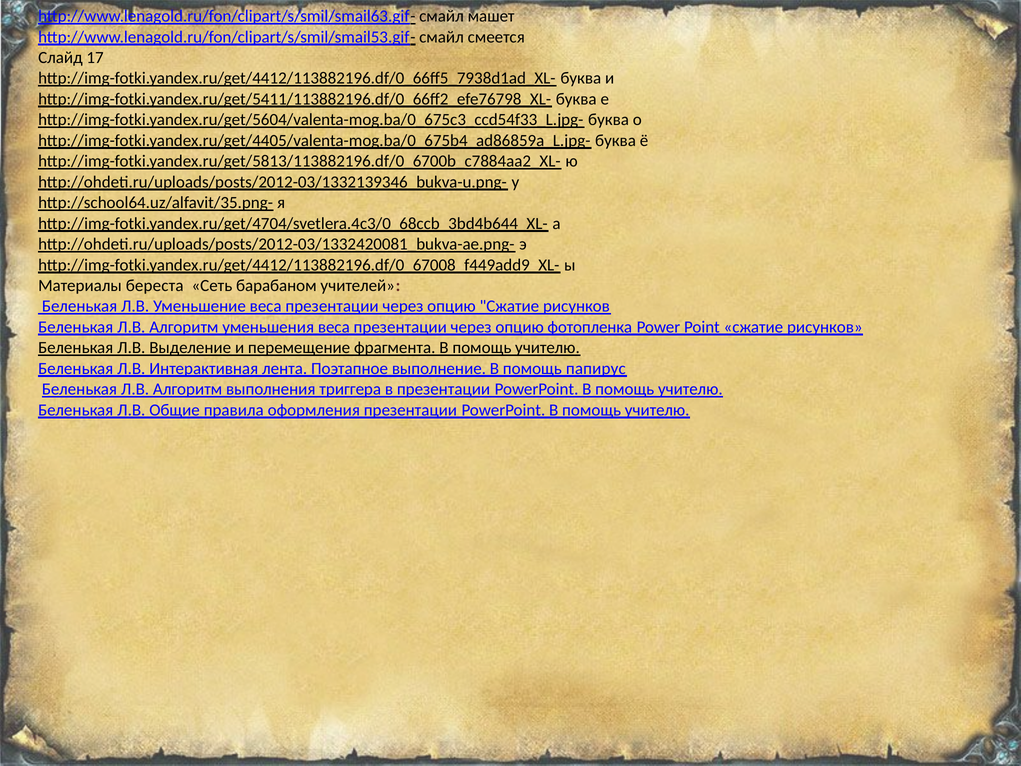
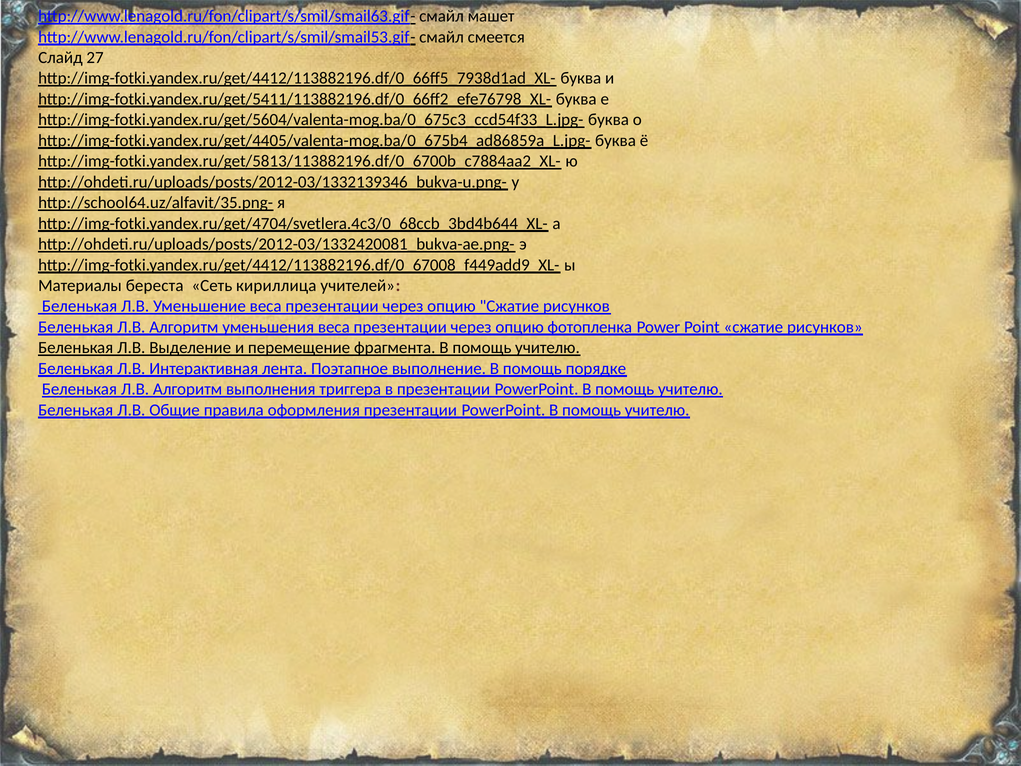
17: 17 -> 27
барабаном: барабаном -> кириллица
папирус: папирус -> порядке
